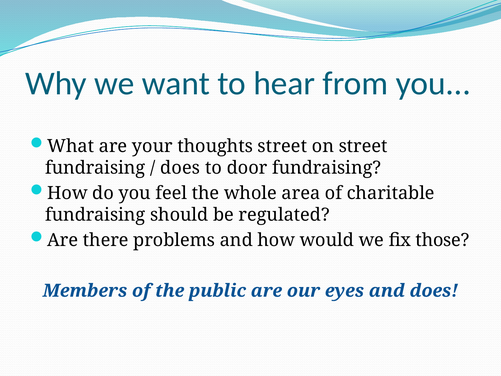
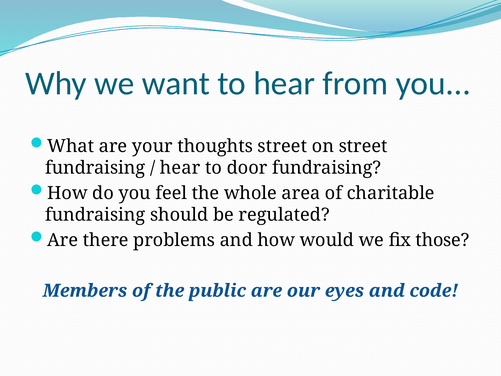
does at (180, 168): does -> hear
and does: does -> code
